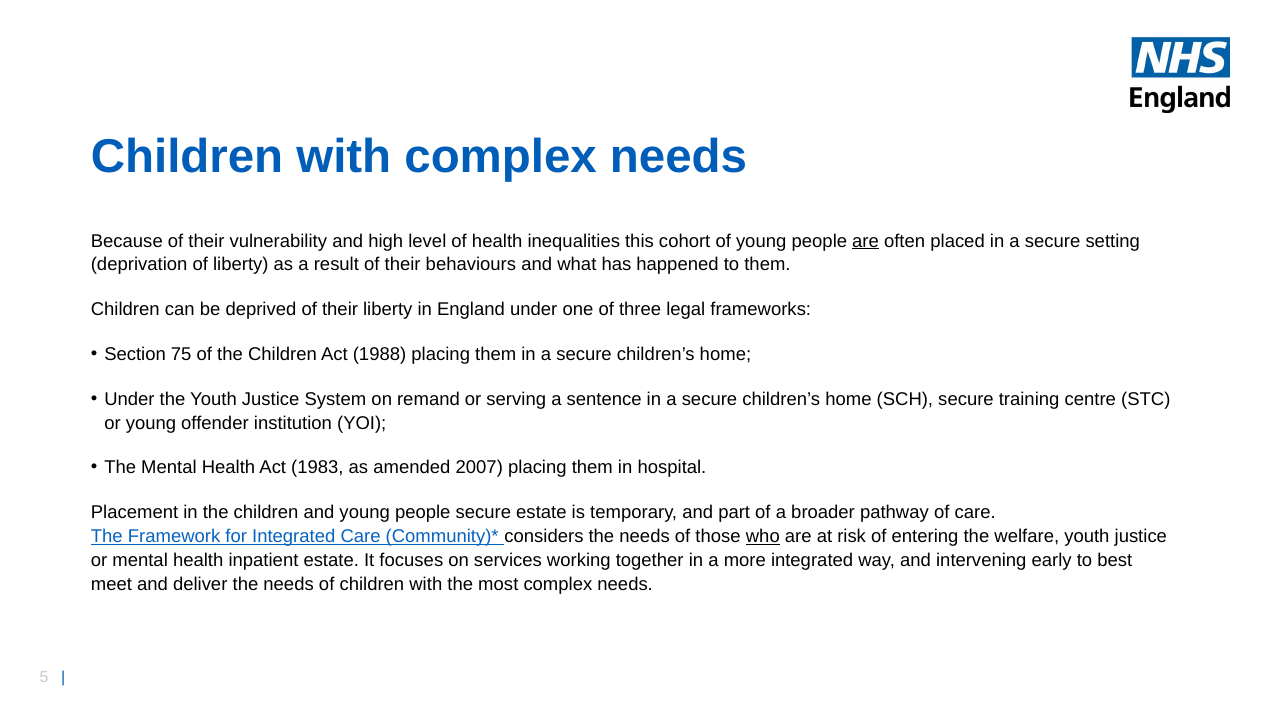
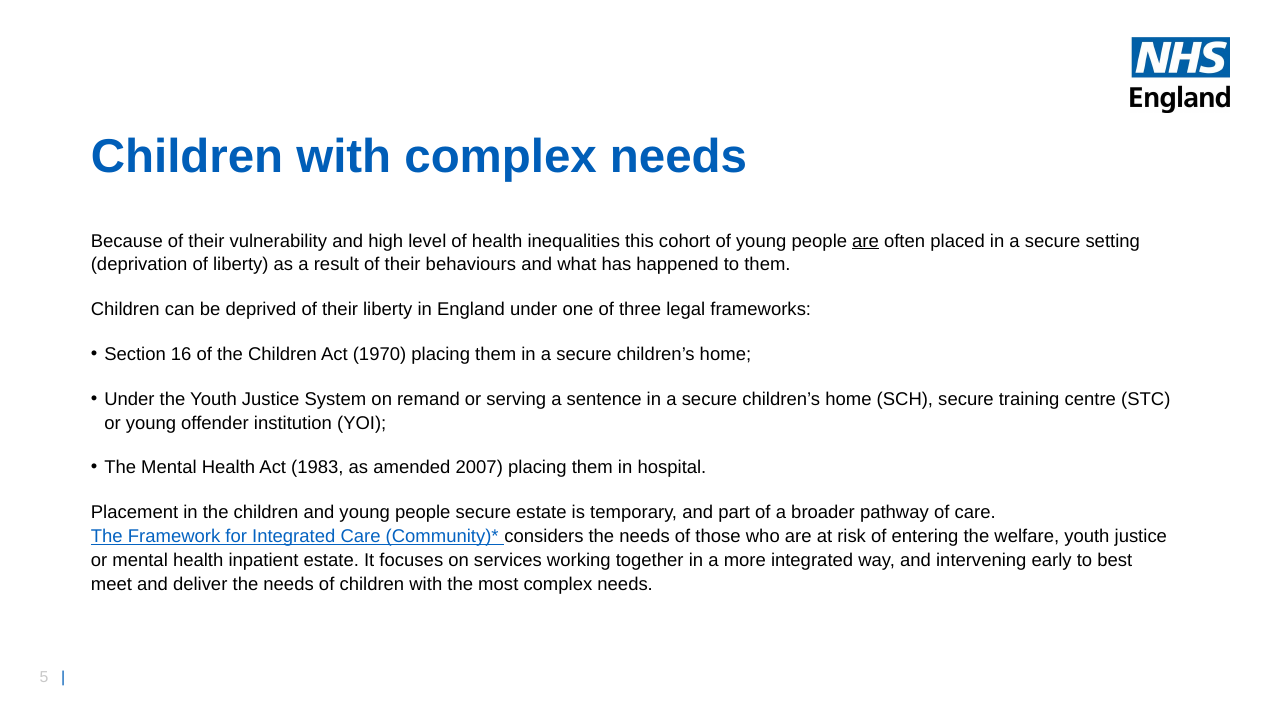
75: 75 -> 16
1988: 1988 -> 1970
who underline: present -> none
